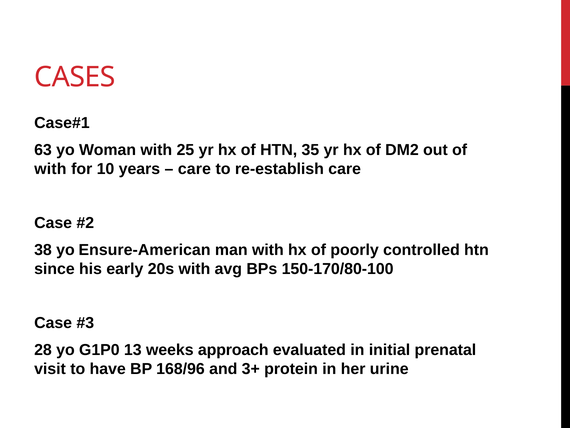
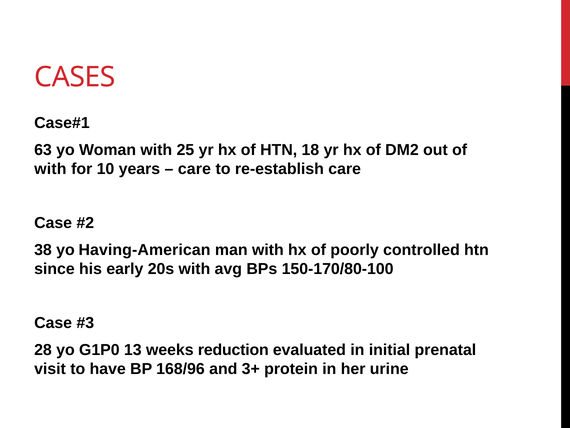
35: 35 -> 18
Ensure-American: Ensure-American -> Having-American
approach: approach -> reduction
